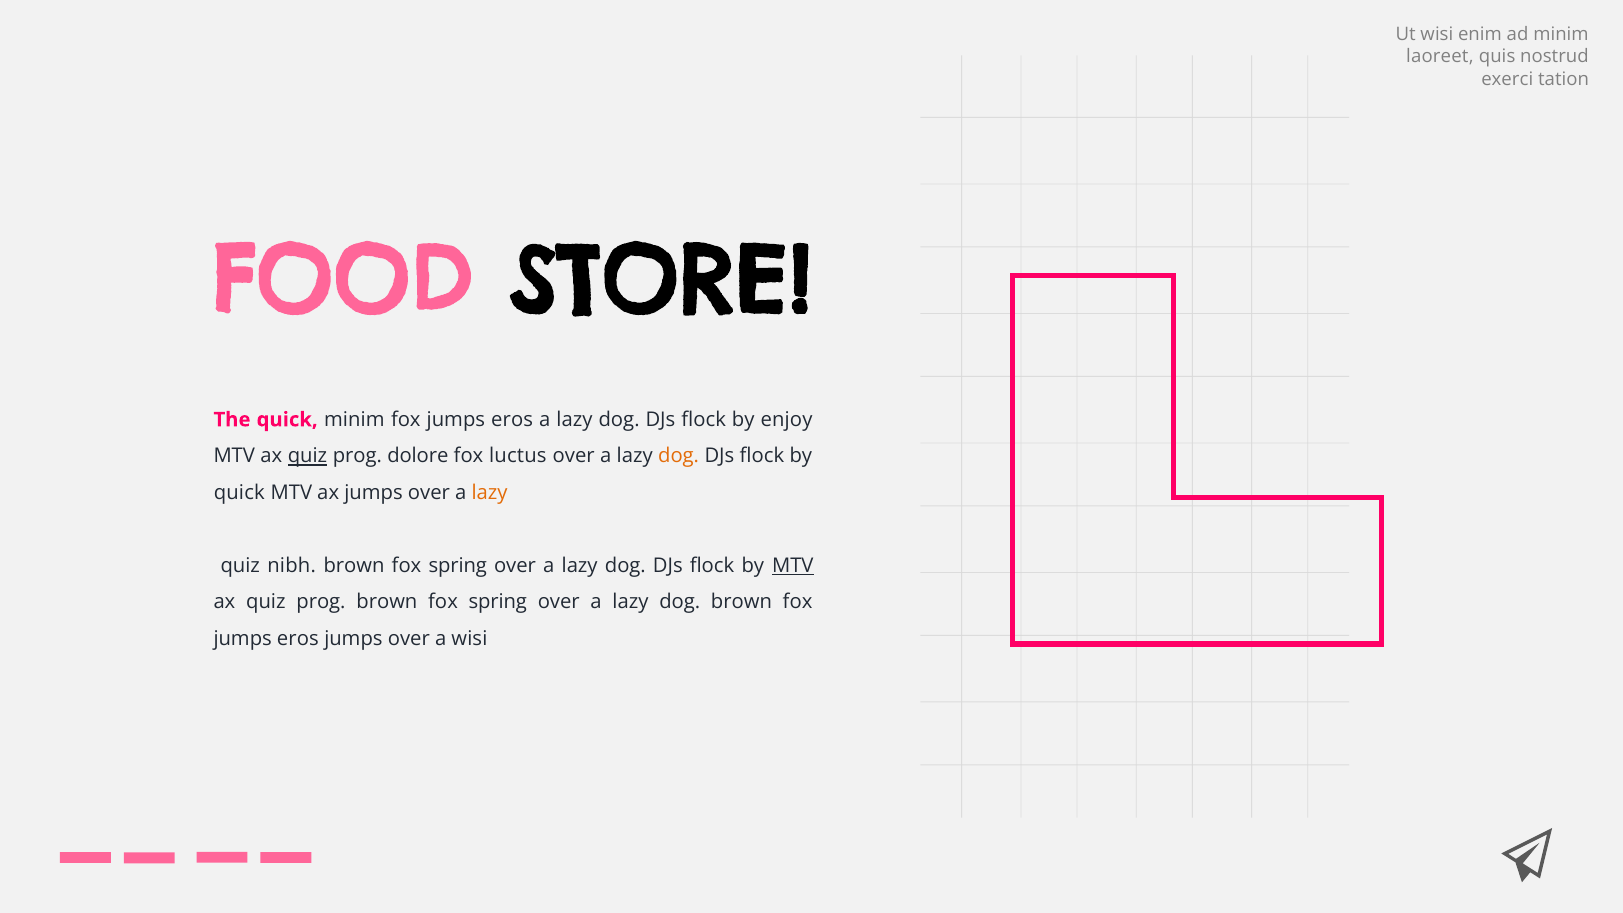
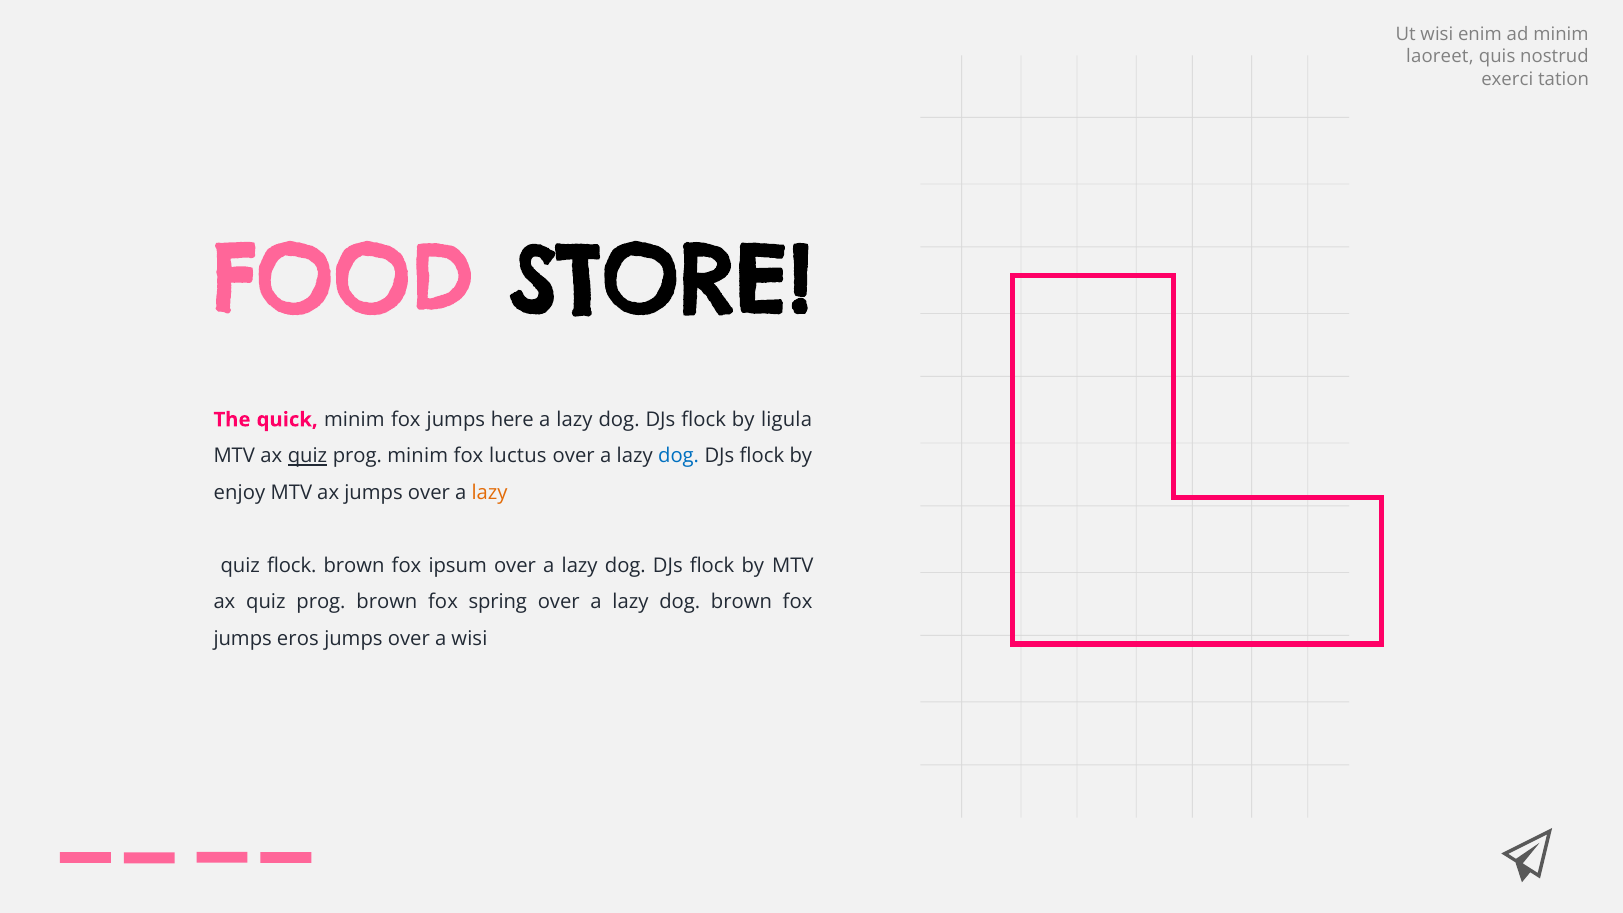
eros at (512, 420): eros -> here
enjoy: enjoy -> ligula
prog dolore: dolore -> minim
dog at (679, 456) colour: orange -> blue
quick at (239, 493): quick -> enjoy
quiz nibh: nibh -> flock
spring at (458, 566): spring -> ipsum
MTV at (793, 566) underline: present -> none
